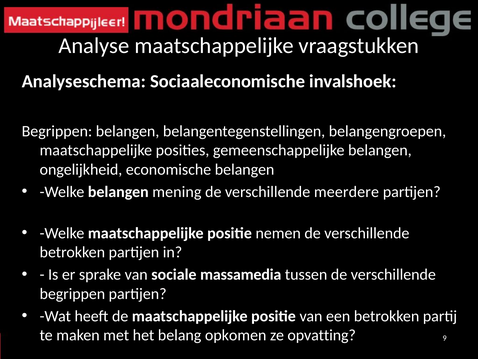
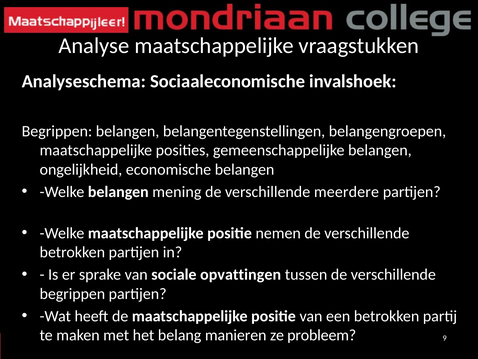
massamedia: massamedia -> opvattingen
opkomen: opkomen -> manieren
opvatting: opvatting -> probleem
